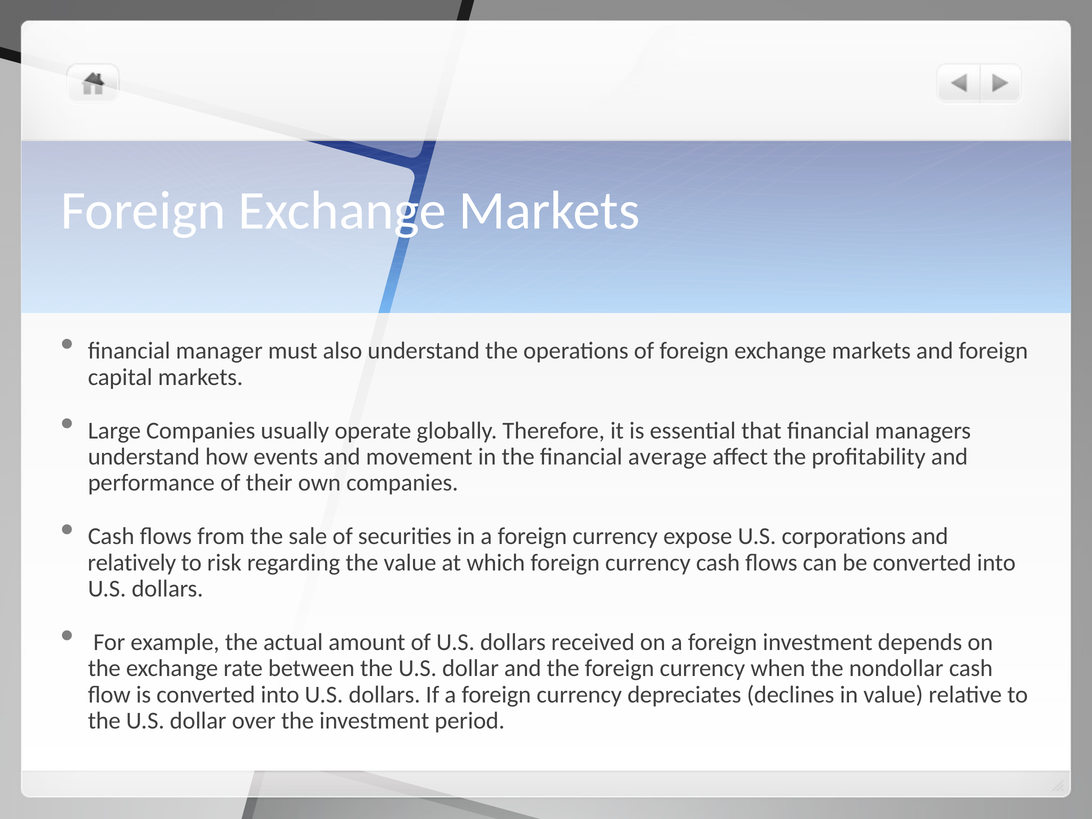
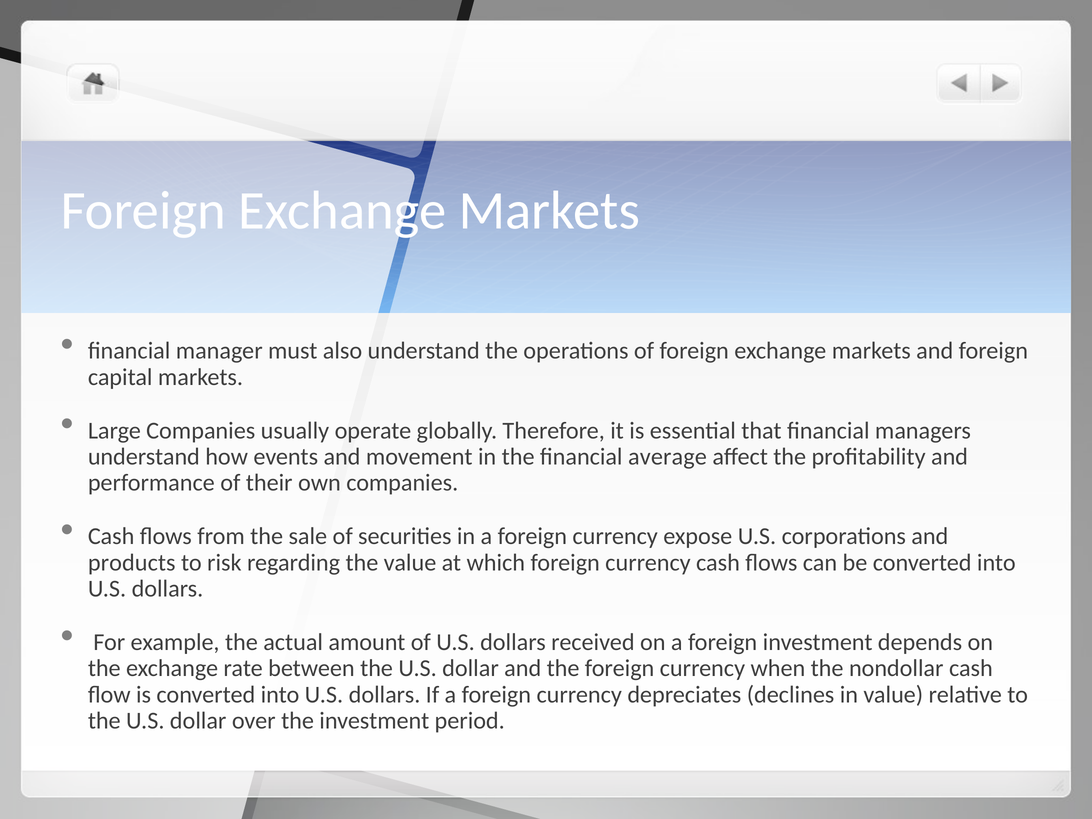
relatively: relatively -> products
